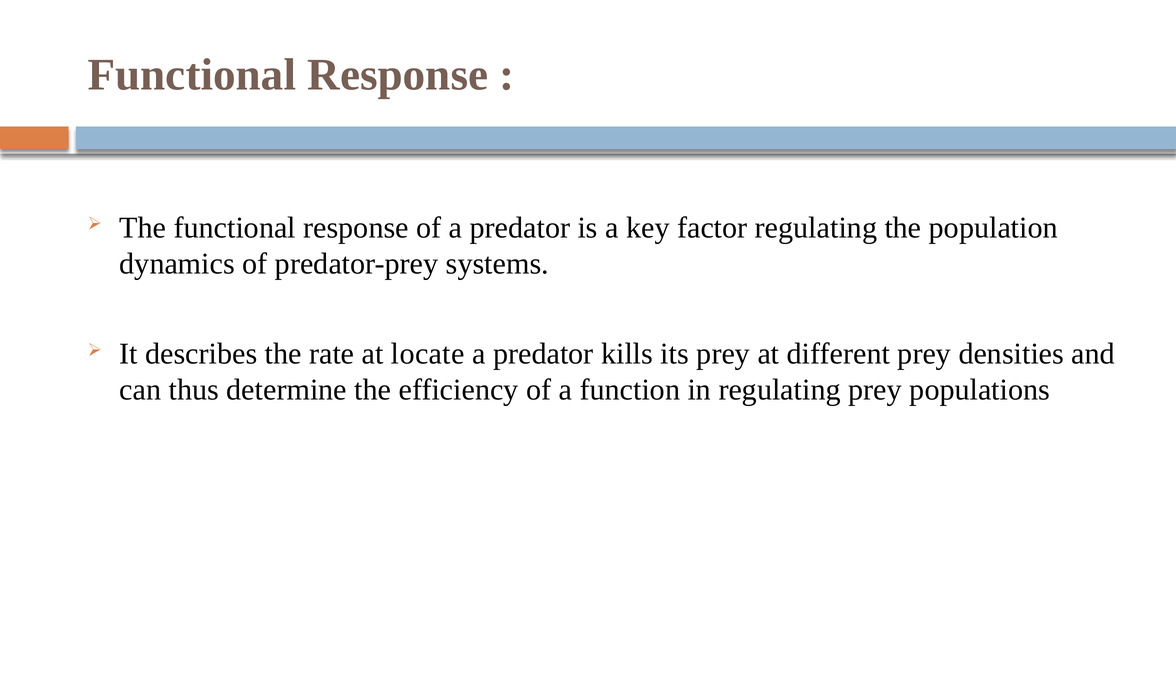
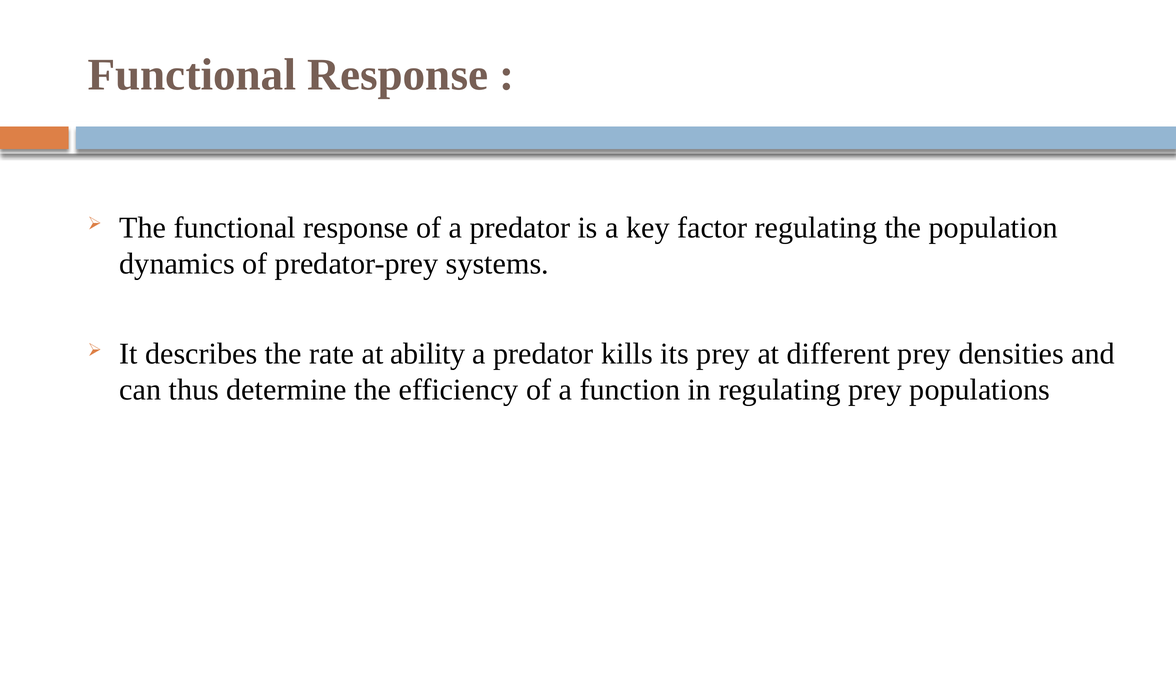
locate: locate -> ability
